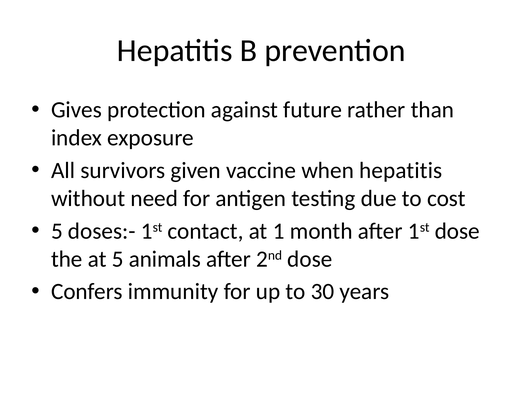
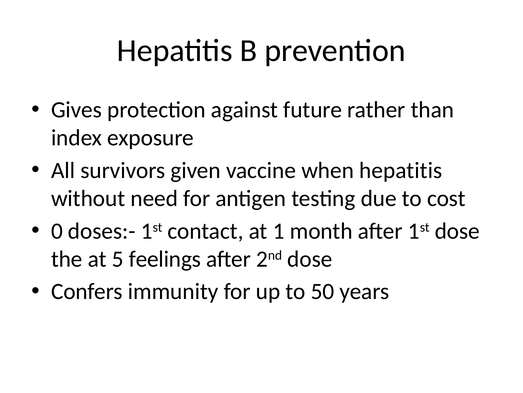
5 at (57, 231): 5 -> 0
animals: animals -> feelings
30: 30 -> 50
